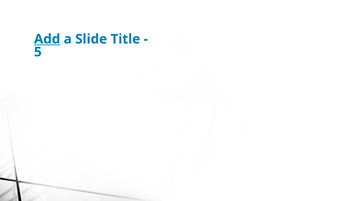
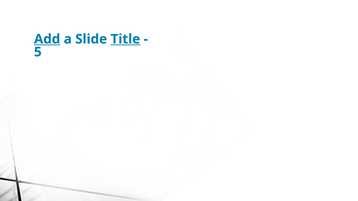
Title underline: none -> present
